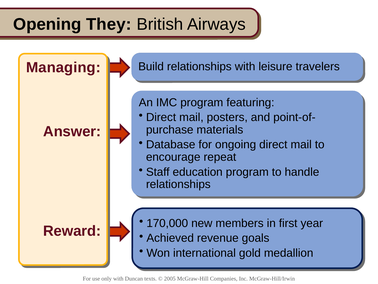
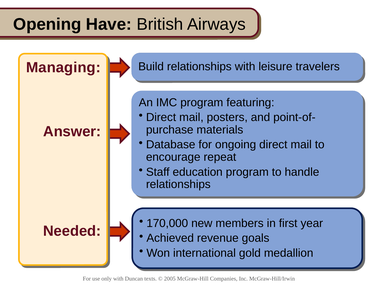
They: They -> Have
Reward: Reward -> Needed
